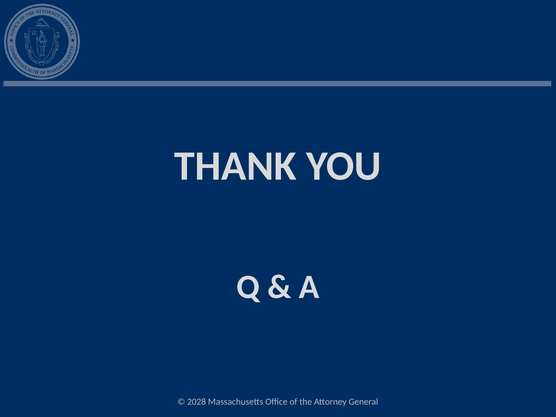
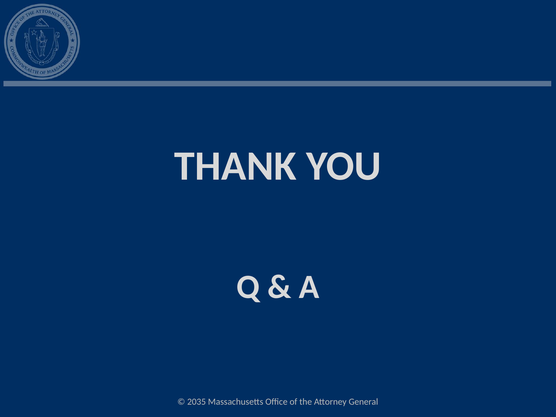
2028: 2028 -> 2035
